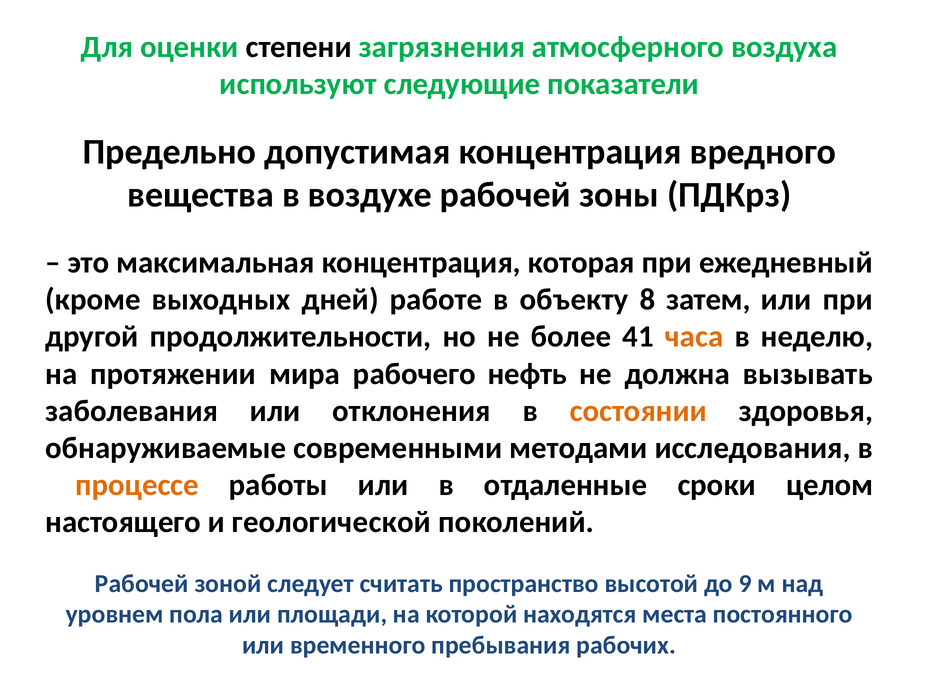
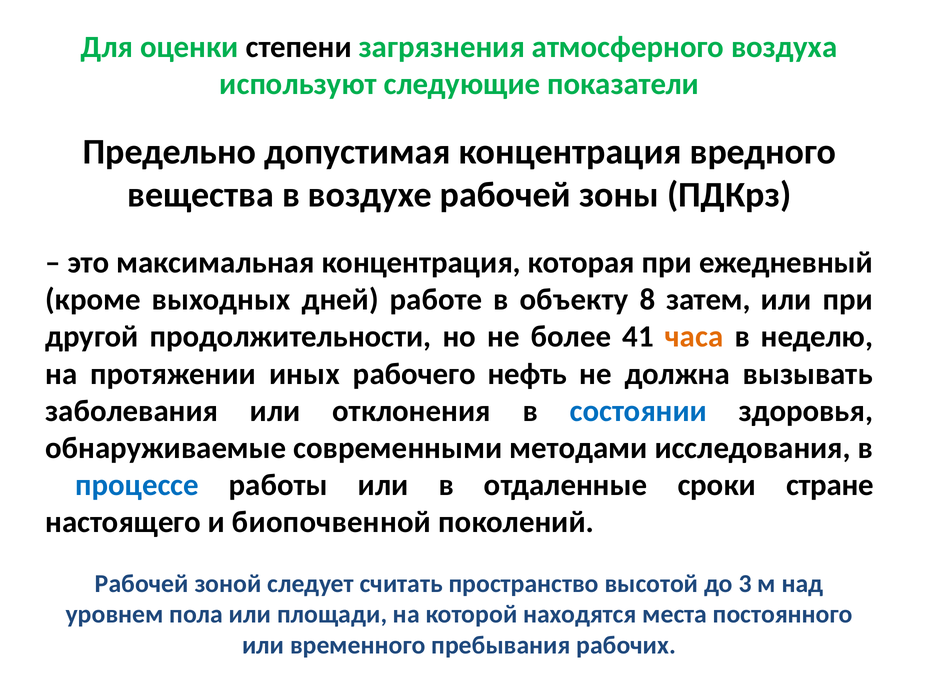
мира: мира -> иных
состоянии colour: orange -> blue
процессе colour: orange -> blue
целом: целом -> стране
геологической: геологической -> биопочвенной
9: 9 -> 3
